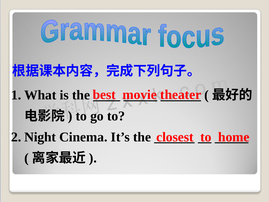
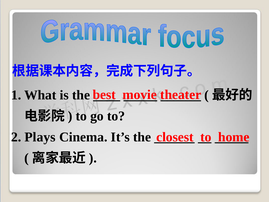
Night: Night -> Plays
